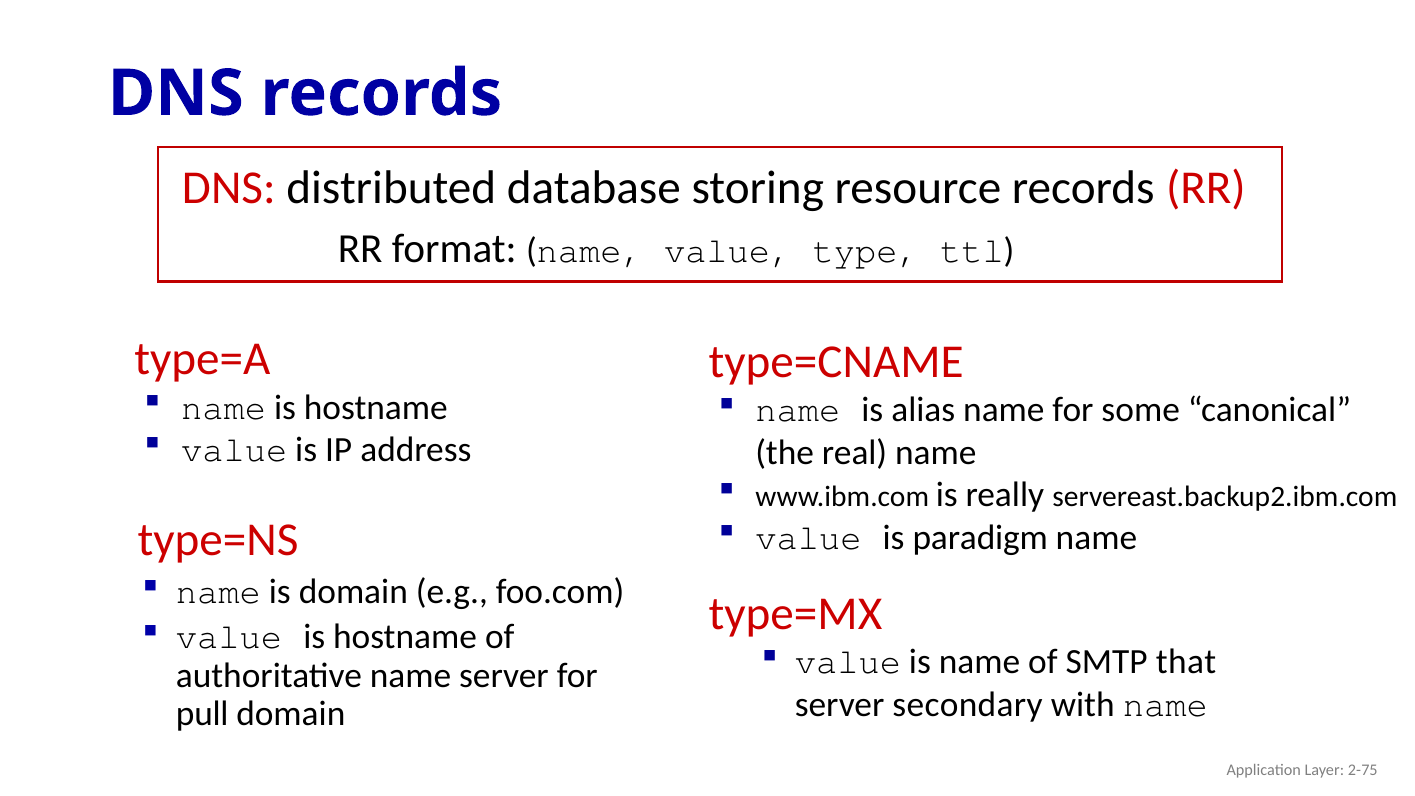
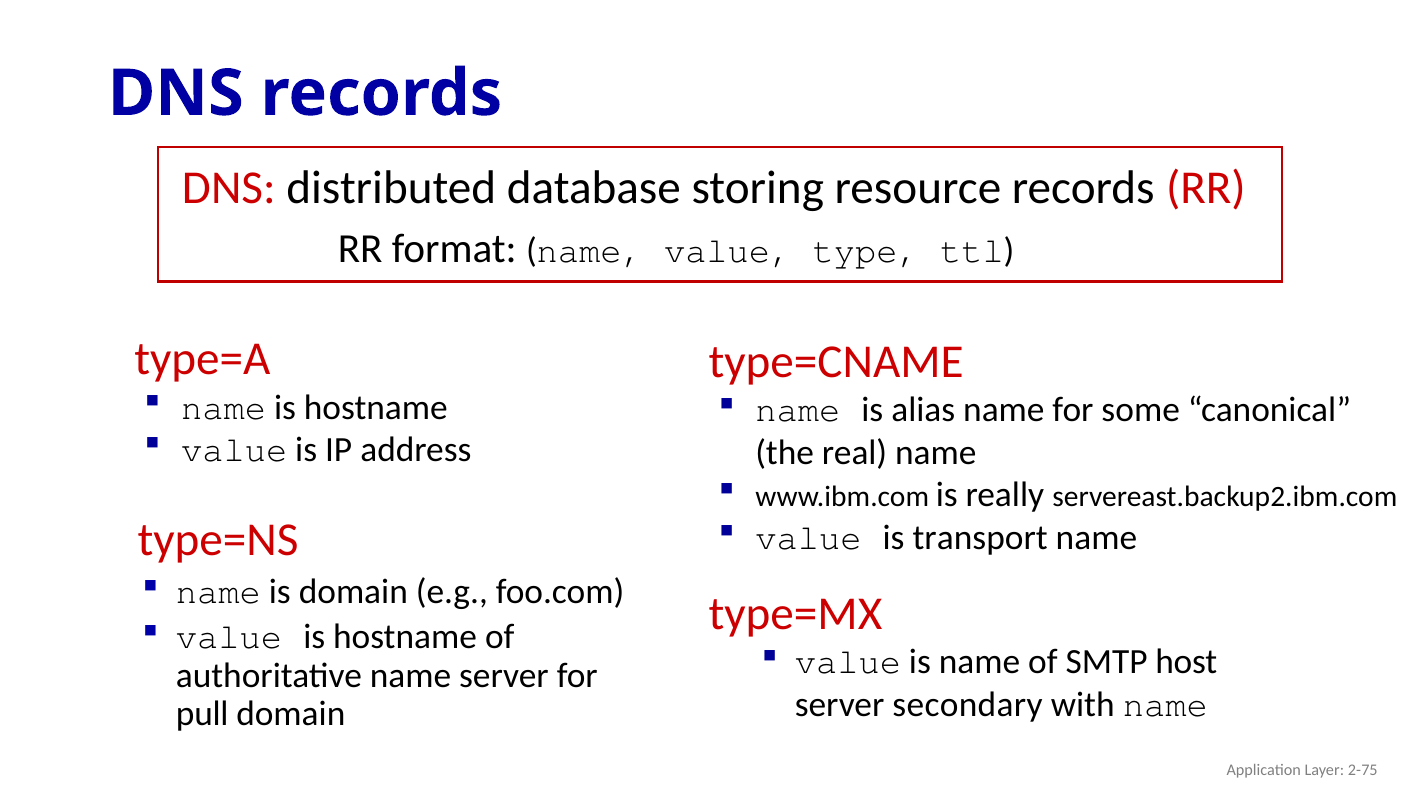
paradigm: paradigm -> transport
that: that -> host
